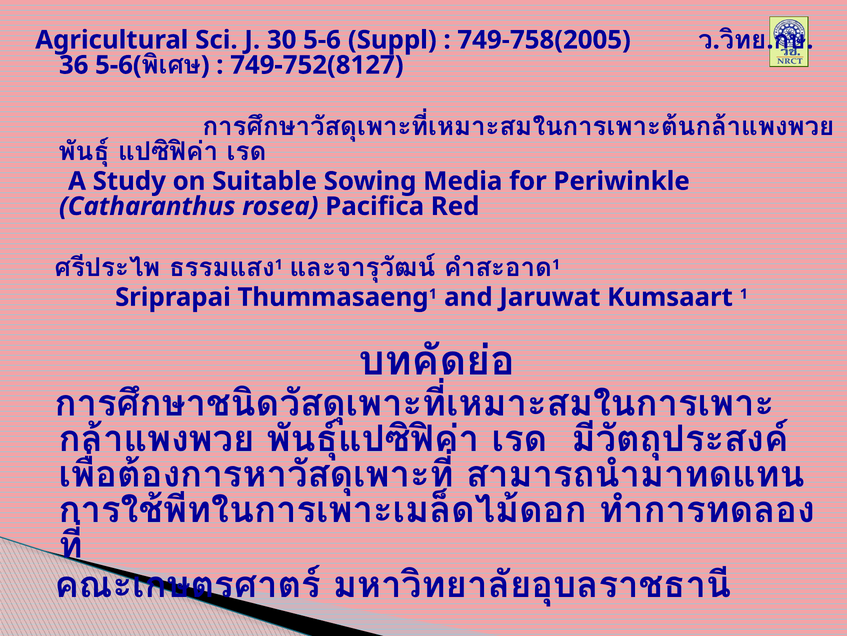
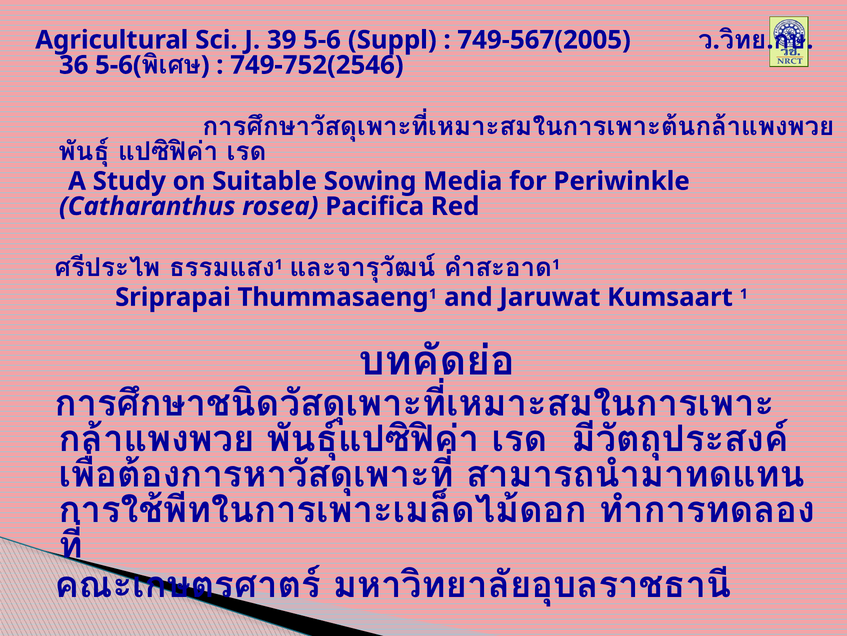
30: 30 -> 39
749-758(2005: 749-758(2005 -> 749-567(2005
749-752(8127: 749-752(8127 -> 749-752(2546
